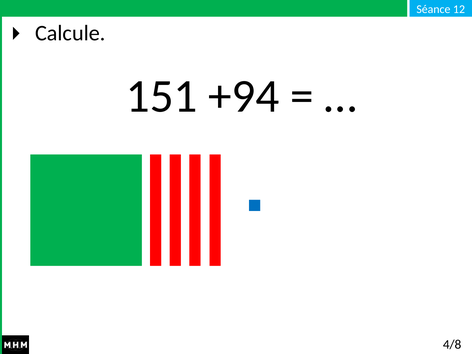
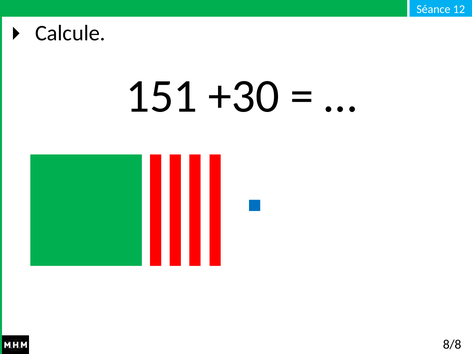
+94: +94 -> +30
4/8: 4/8 -> 8/8
